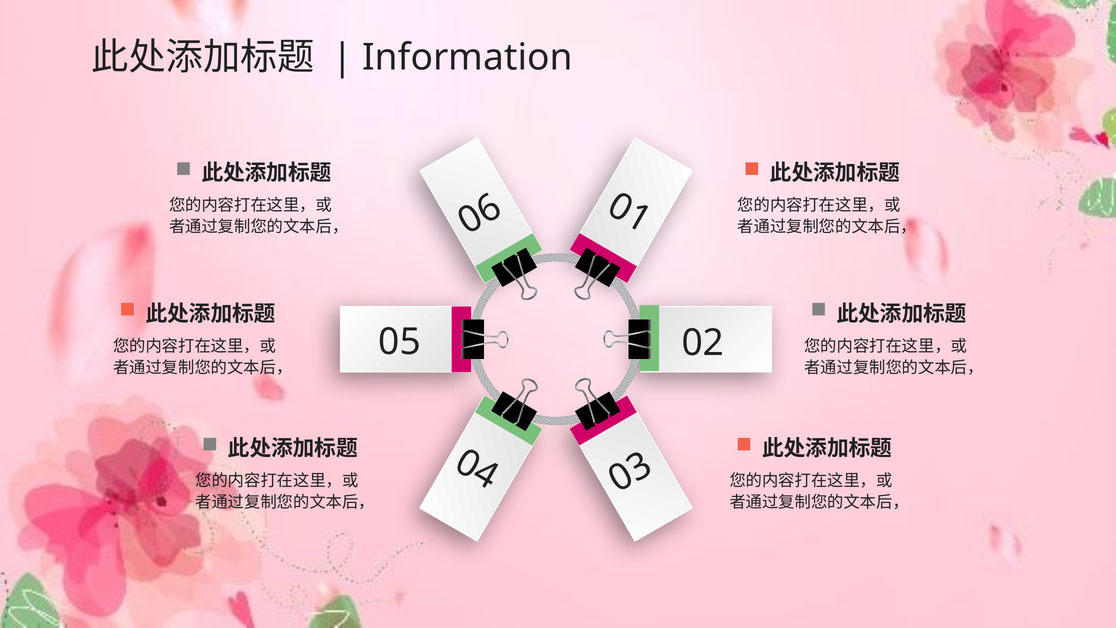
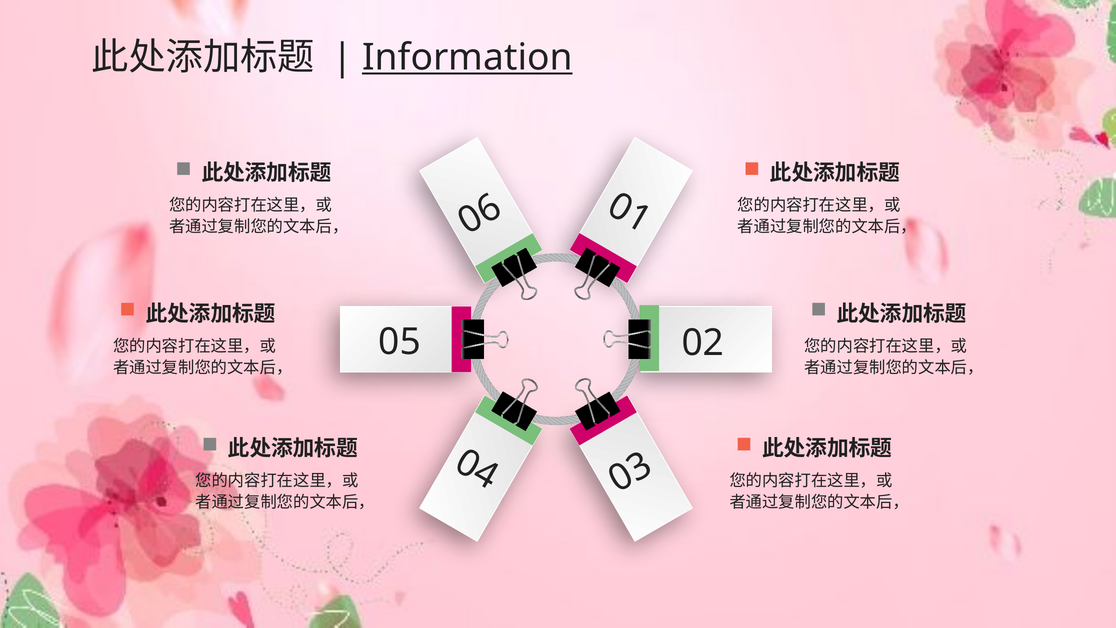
Information underline: none -> present
